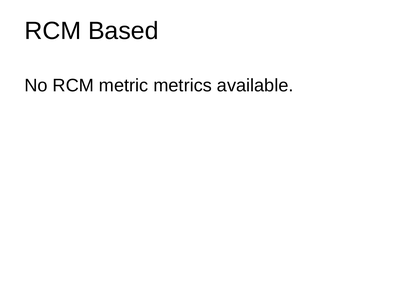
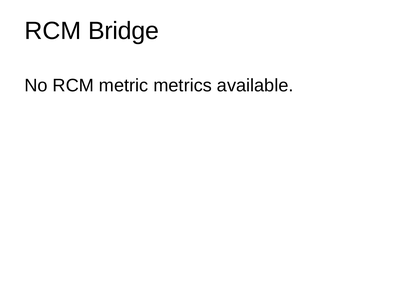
Based: Based -> Bridge
